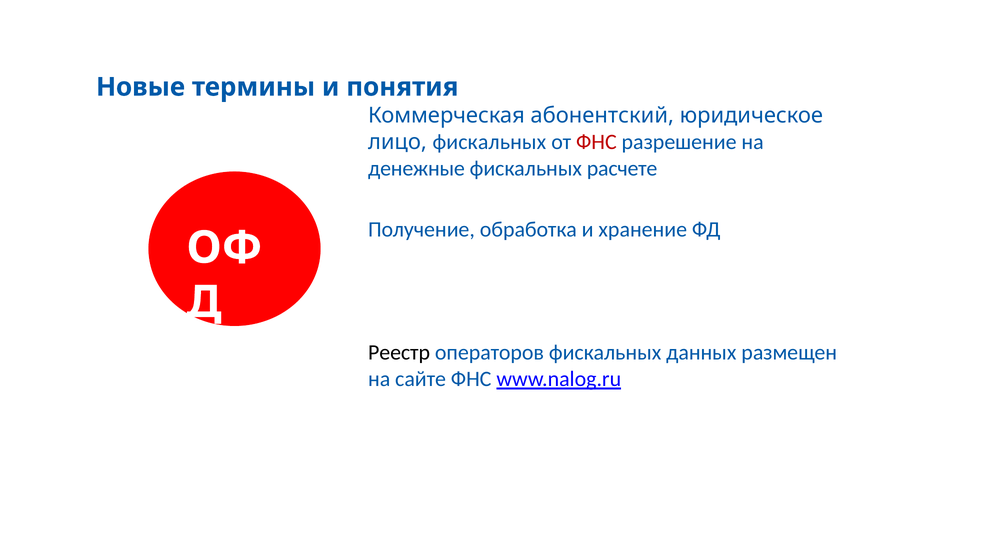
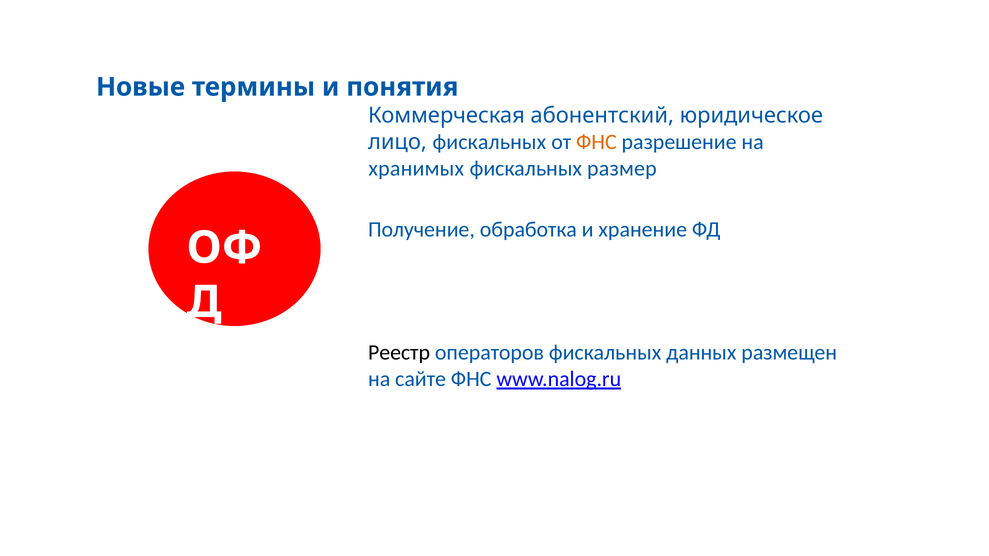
ФНС at (596, 142) colour: red -> orange
денежные: денежные -> хранимых
расчете: расчете -> размер
